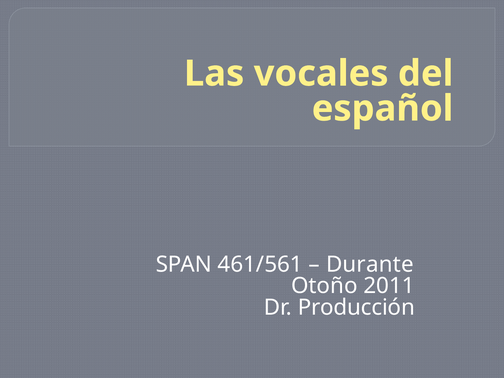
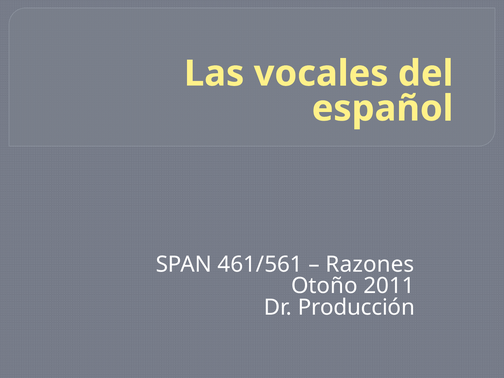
Durante: Durante -> Razones
